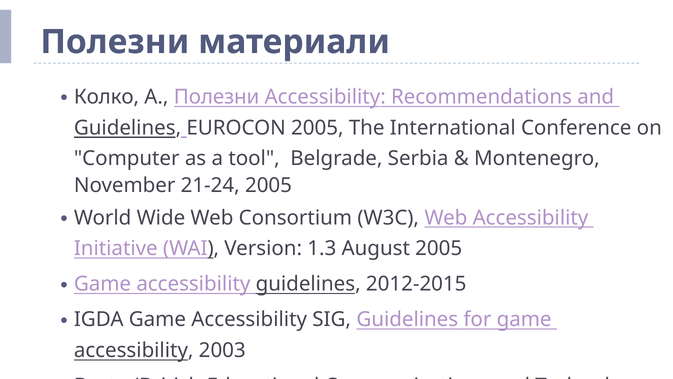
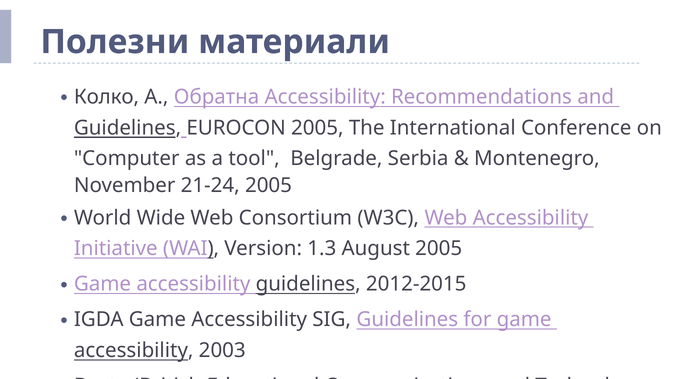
A Полезни: Полезни -> Обратна
